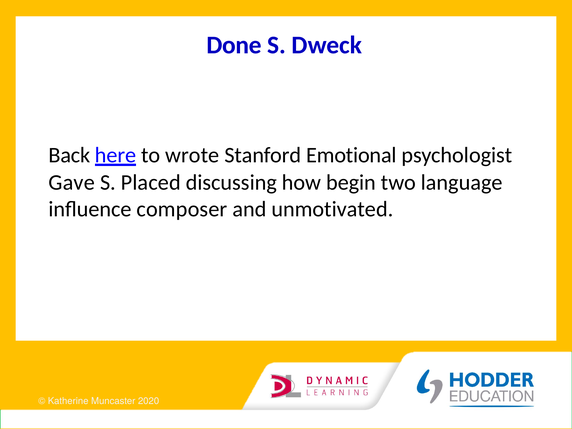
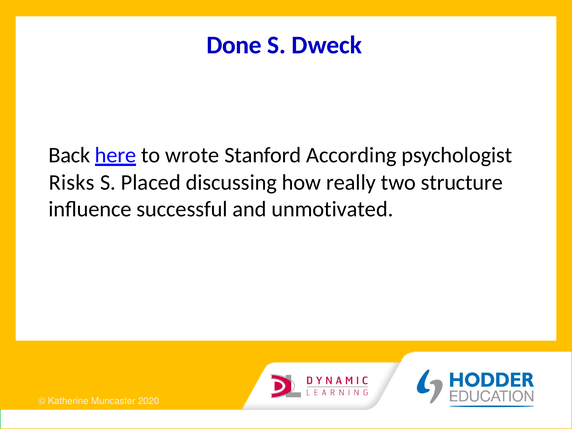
Emotional: Emotional -> According
Gave: Gave -> Risks
begin: begin -> really
language: language -> structure
composer: composer -> successful
